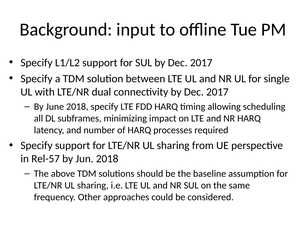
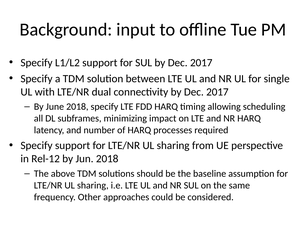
Rel-57: Rel-57 -> Rel-12
